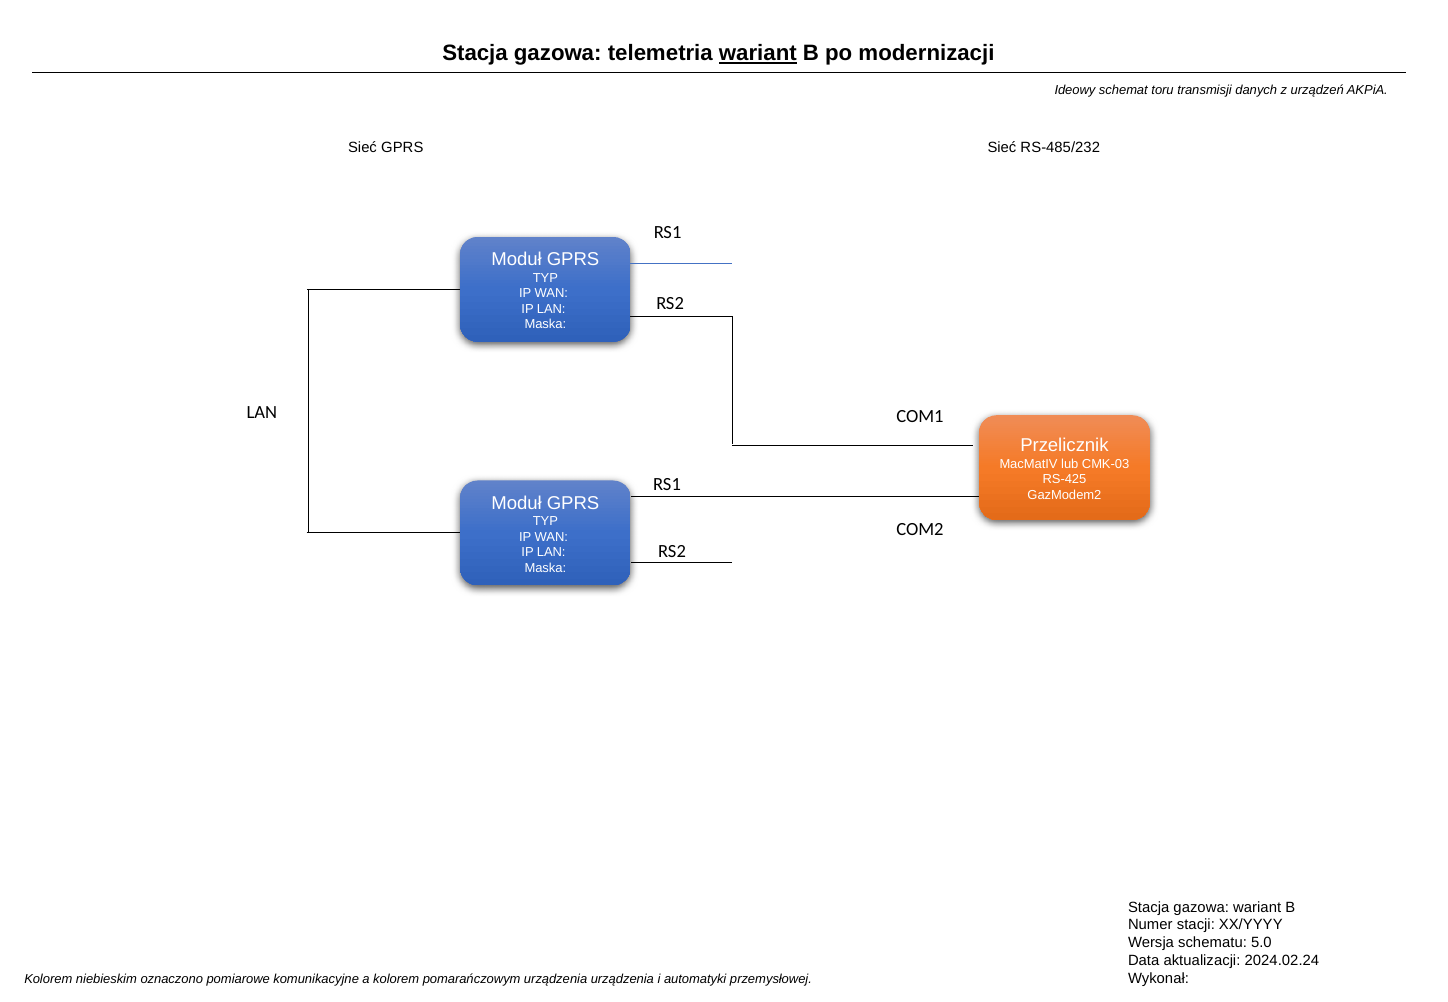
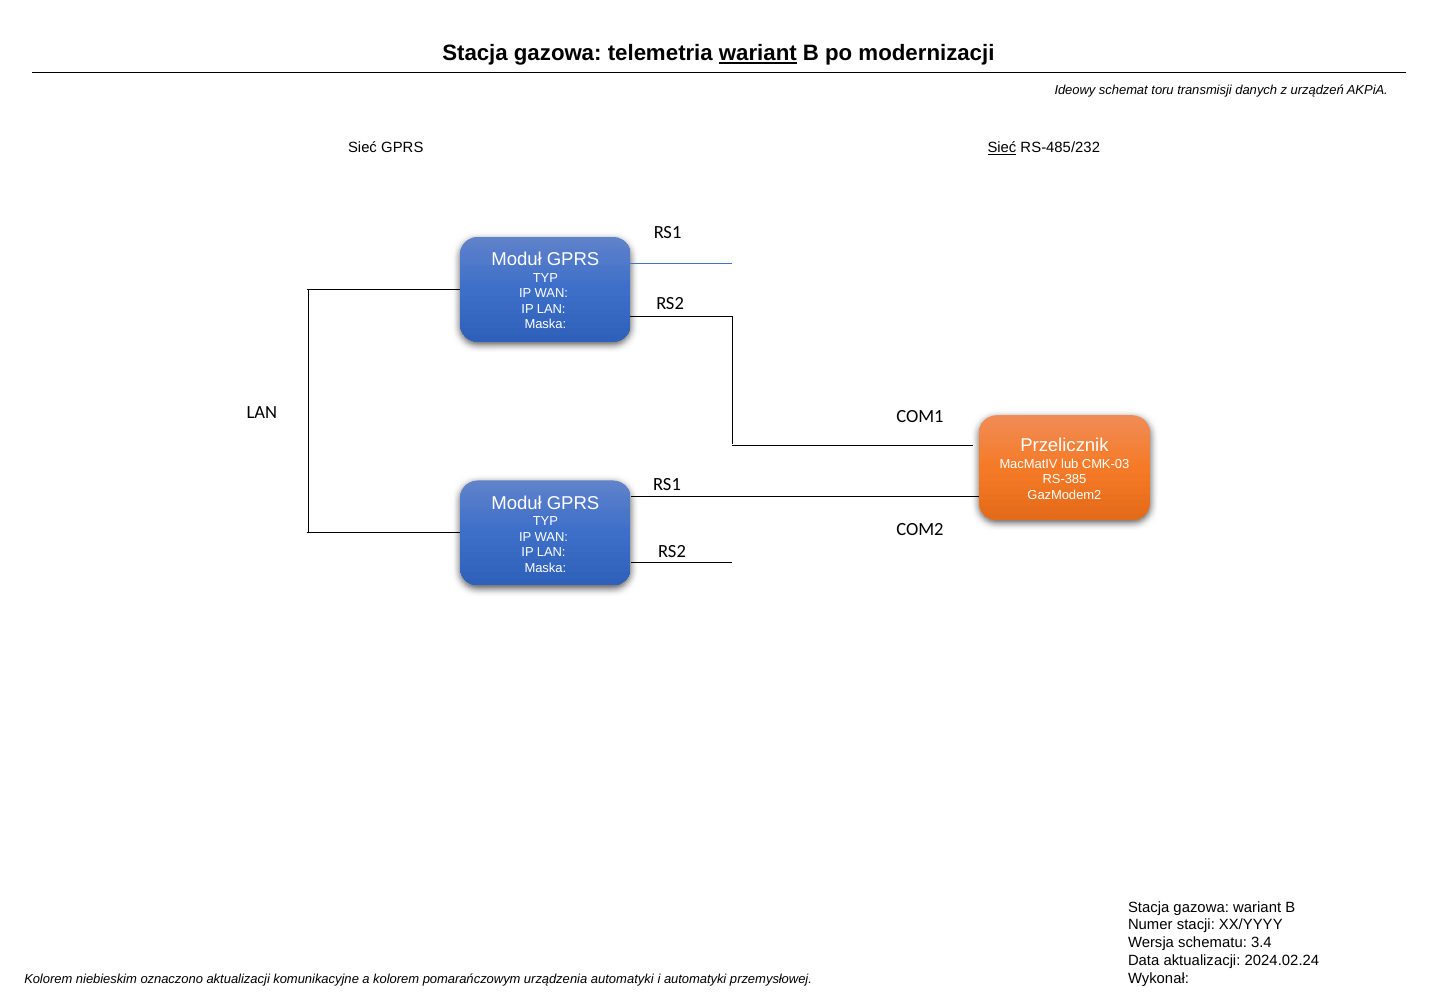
Sieć at (1002, 148) underline: none -> present
RS-425: RS-425 -> RS-385
5.0: 5.0 -> 3.4
oznaczono pomiarowe: pomiarowe -> aktualizacji
urządzenia urządzenia: urządzenia -> automatyki
